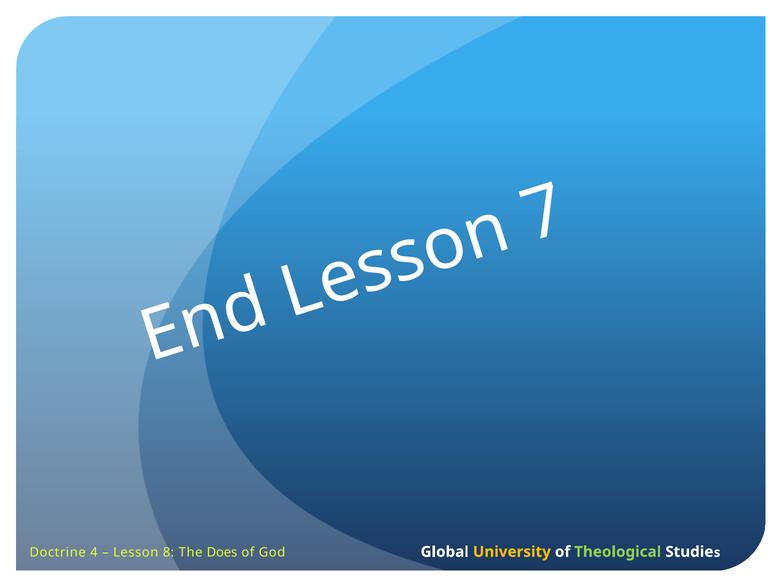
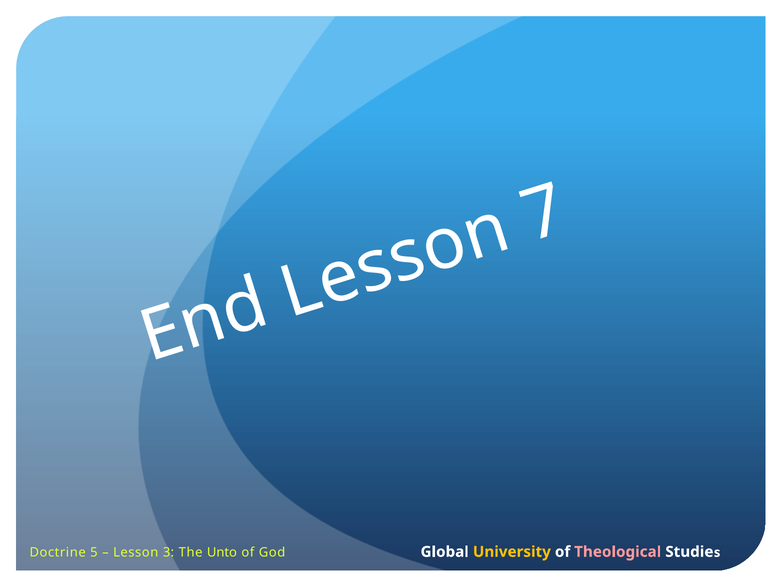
4: 4 -> 5
8: 8 -> 3
Does: Does -> Unto
Theological colour: light green -> pink
